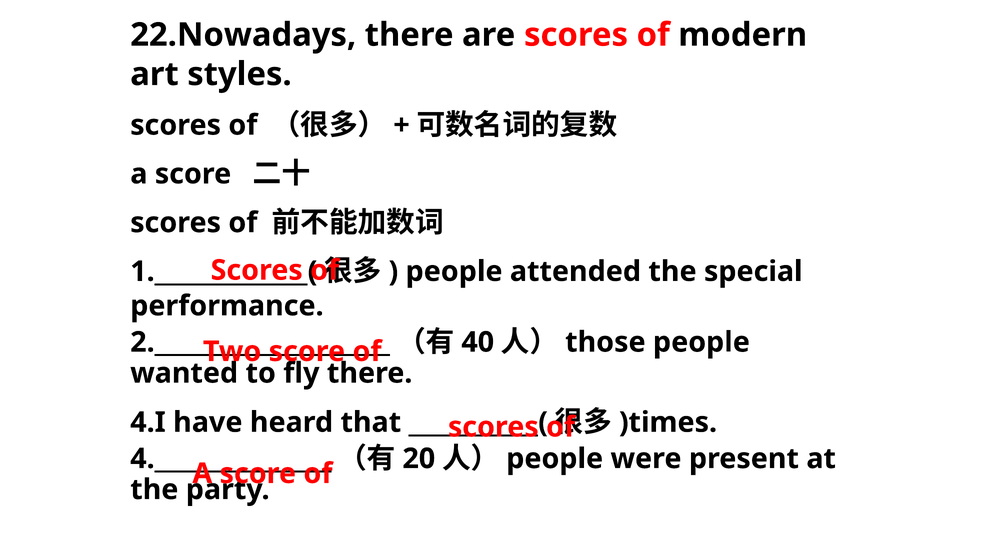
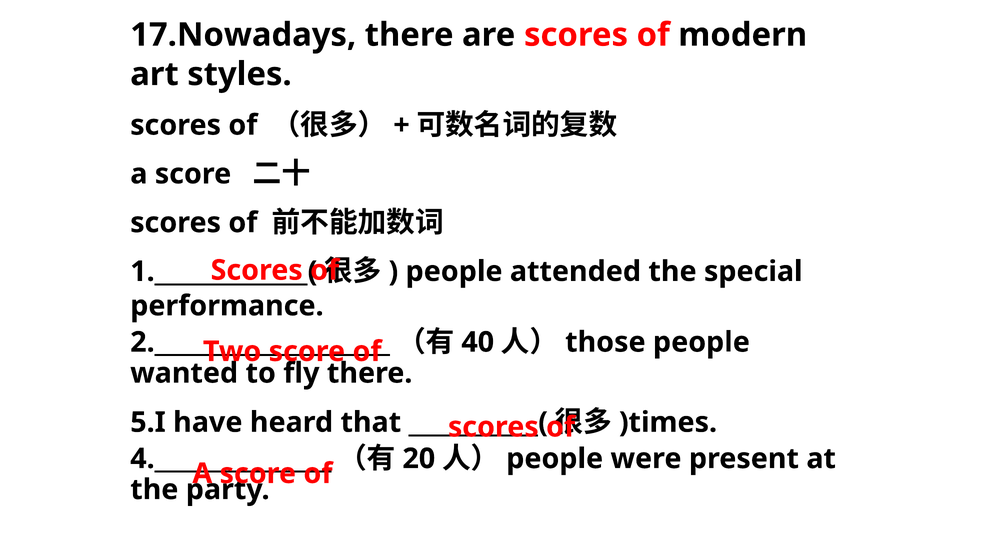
22.Nowadays: 22.Nowadays -> 17.Nowadays
4.I: 4.I -> 5.I
